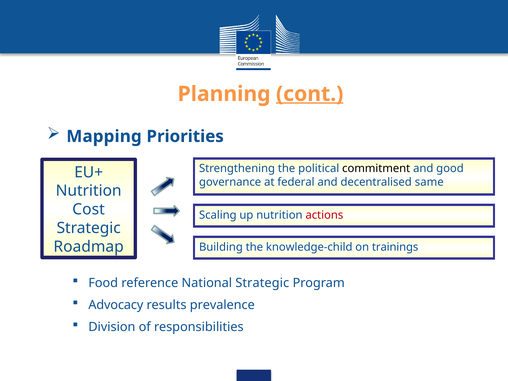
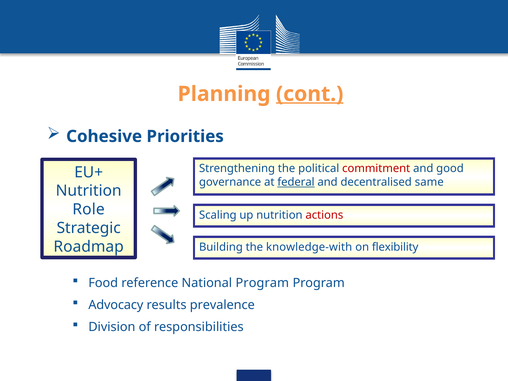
Mapping: Mapping -> Cohesive
commitment colour: black -> red
federal underline: none -> present
Cost: Cost -> Role
knowledge-child: knowledge-child -> knowledge-with
trainings: trainings -> flexibility
National Strategic: Strategic -> Program
